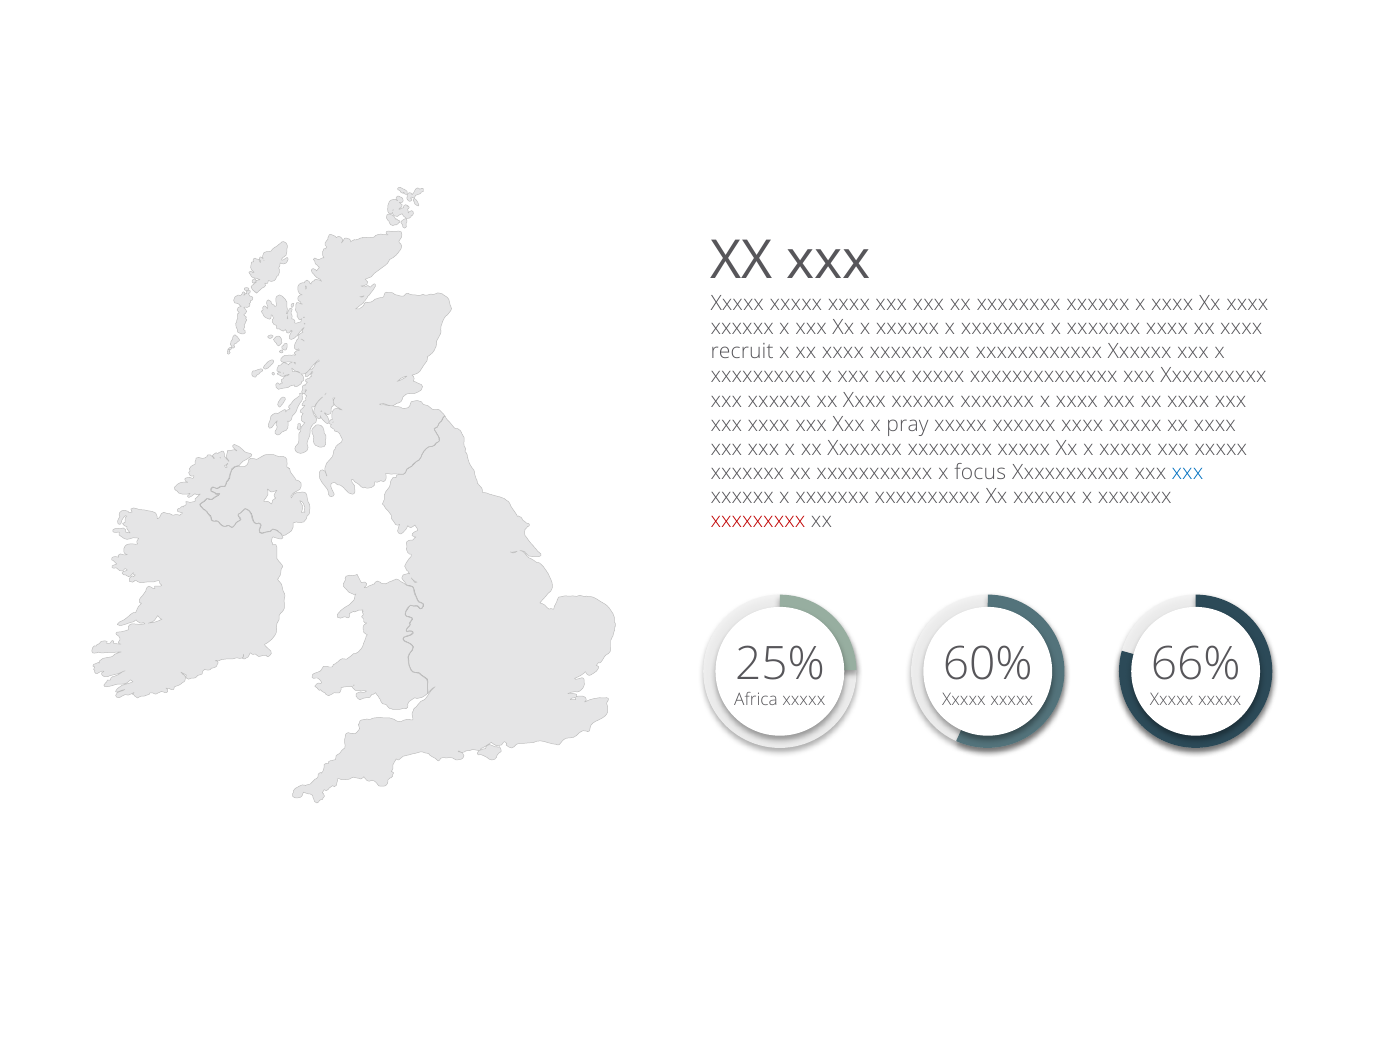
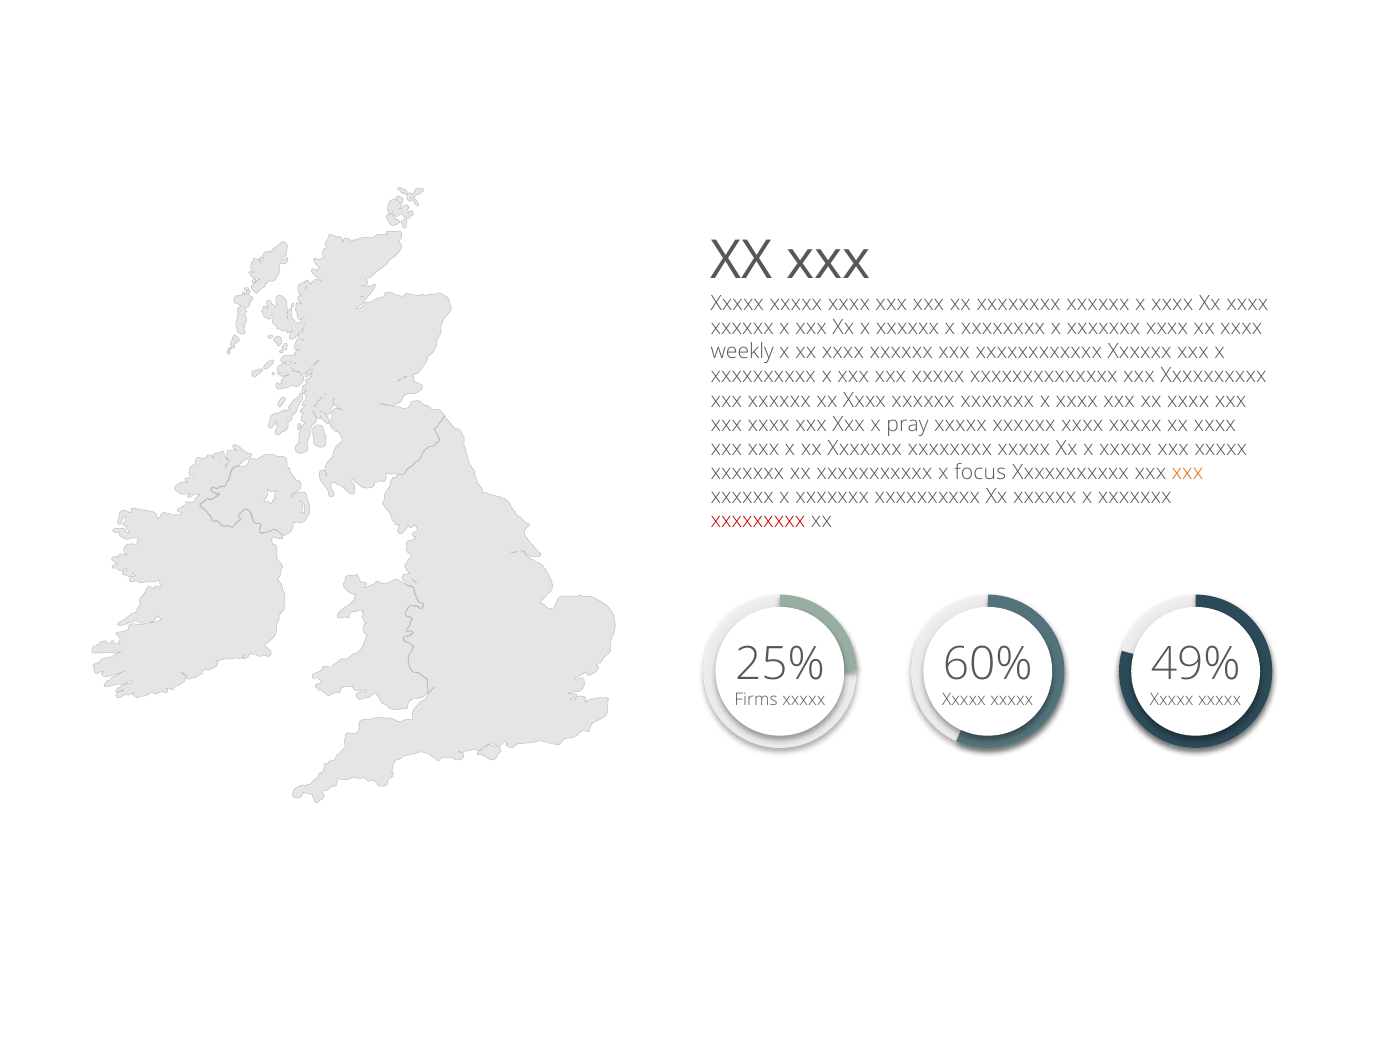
recruit: recruit -> weekly
xxx at (1187, 473) colour: blue -> orange
66%: 66% -> 49%
Africa: Africa -> Firms
